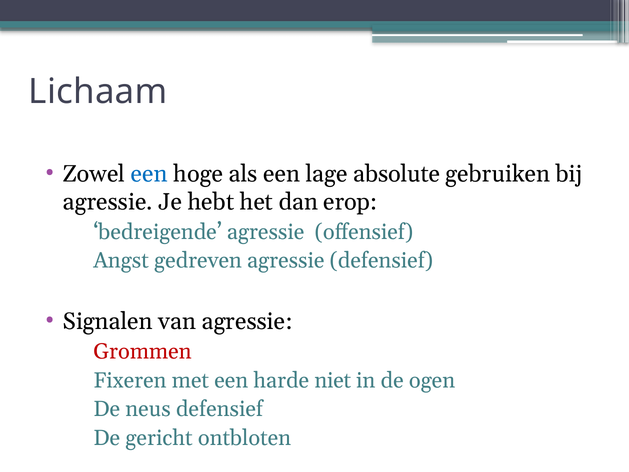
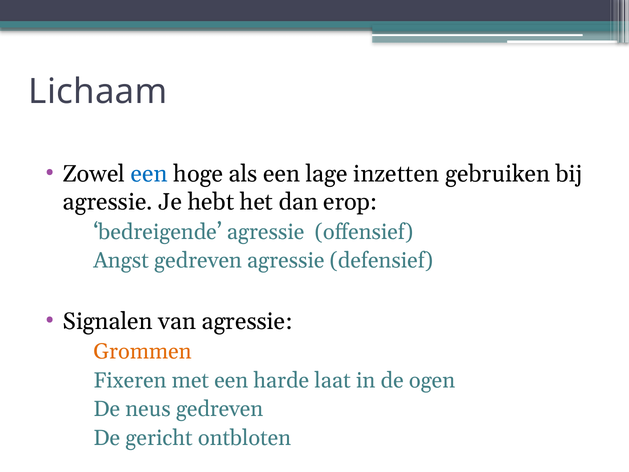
absolute: absolute -> inzetten
Grommen colour: red -> orange
niet: niet -> laat
neus defensief: defensief -> gedreven
